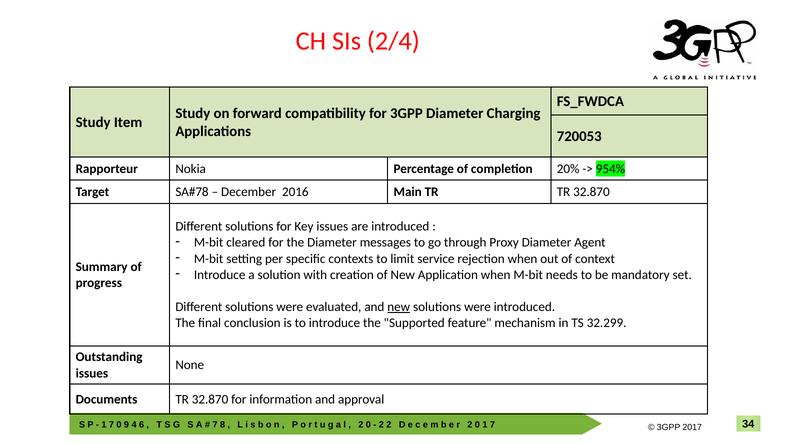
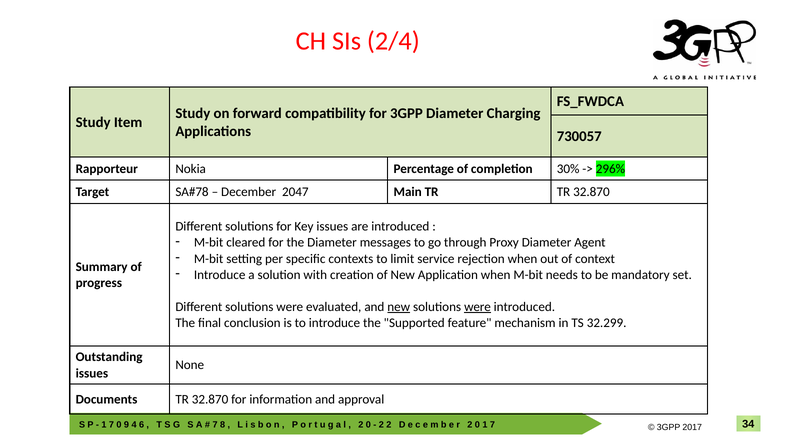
720053: 720053 -> 730057
20%: 20% -> 30%
954%: 954% -> 296%
2016: 2016 -> 2047
were at (478, 307) underline: none -> present
